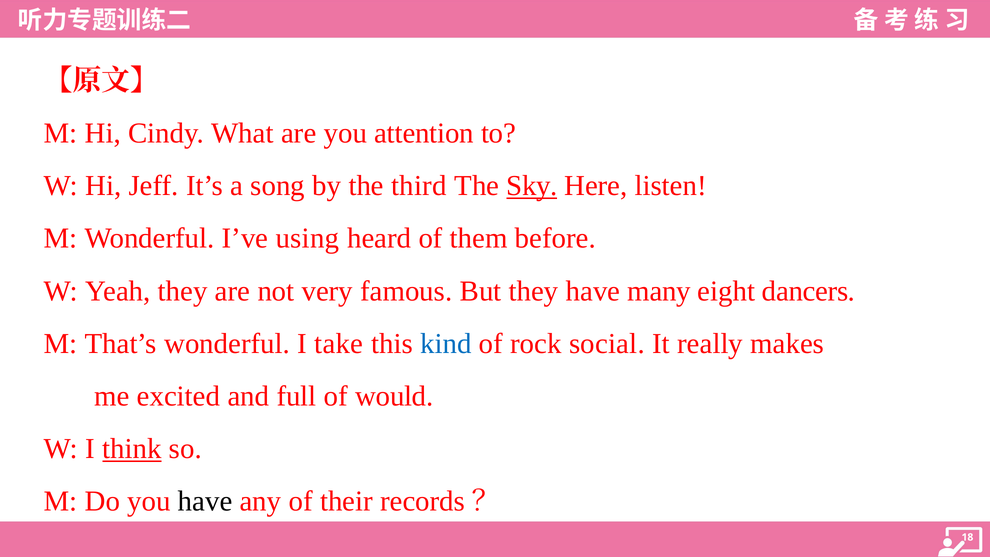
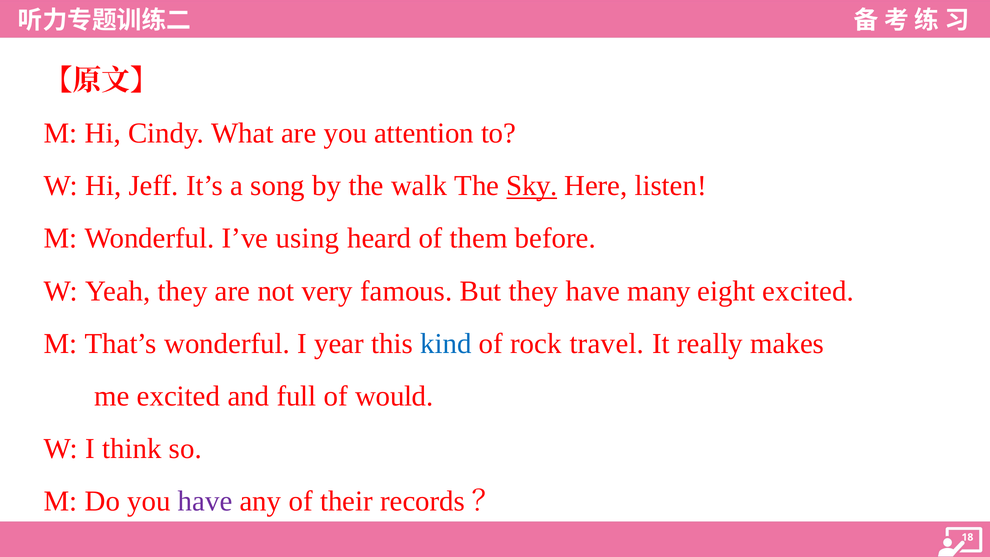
third: third -> walk
eight dancers: dancers -> excited
take: take -> year
social: social -> travel
think underline: present -> none
have at (205, 501) colour: black -> purple
